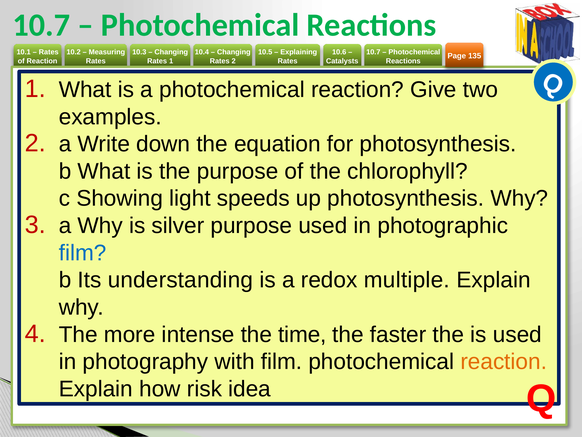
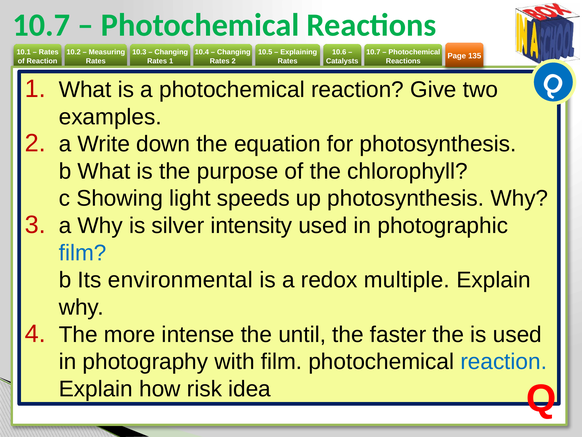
silver purpose: purpose -> intensity
understanding: understanding -> environmental
time: time -> until
reaction at (504, 361) colour: orange -> blue
